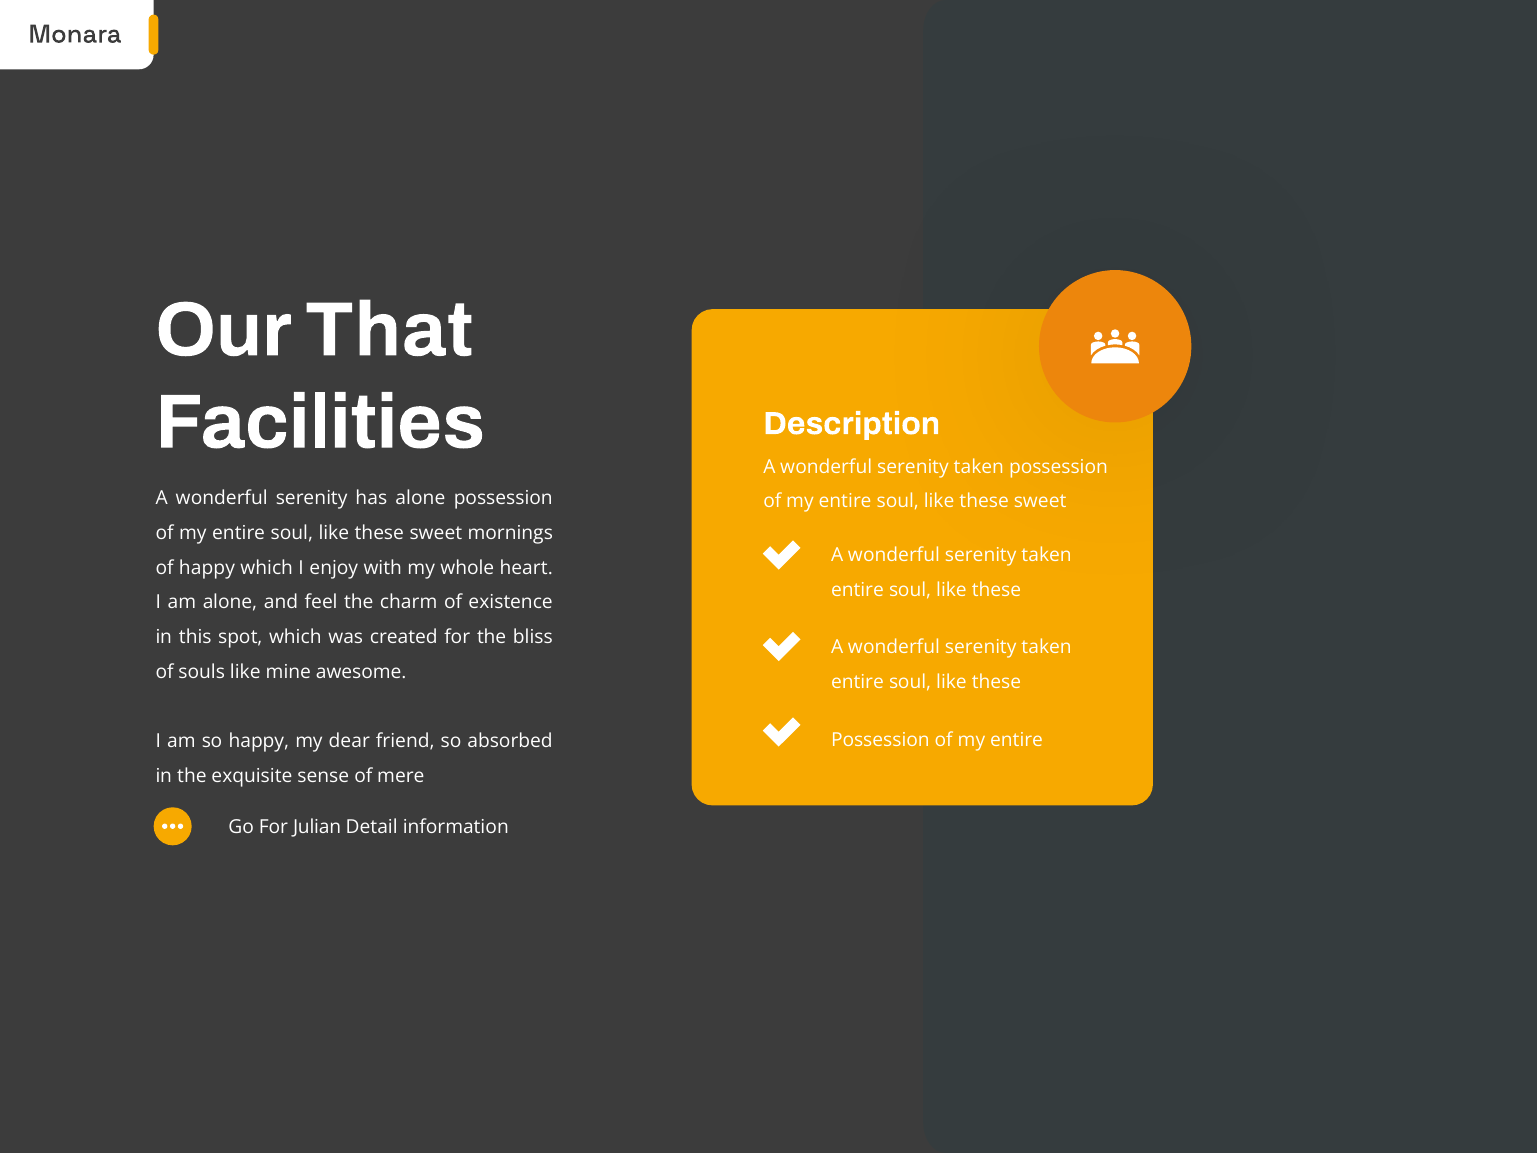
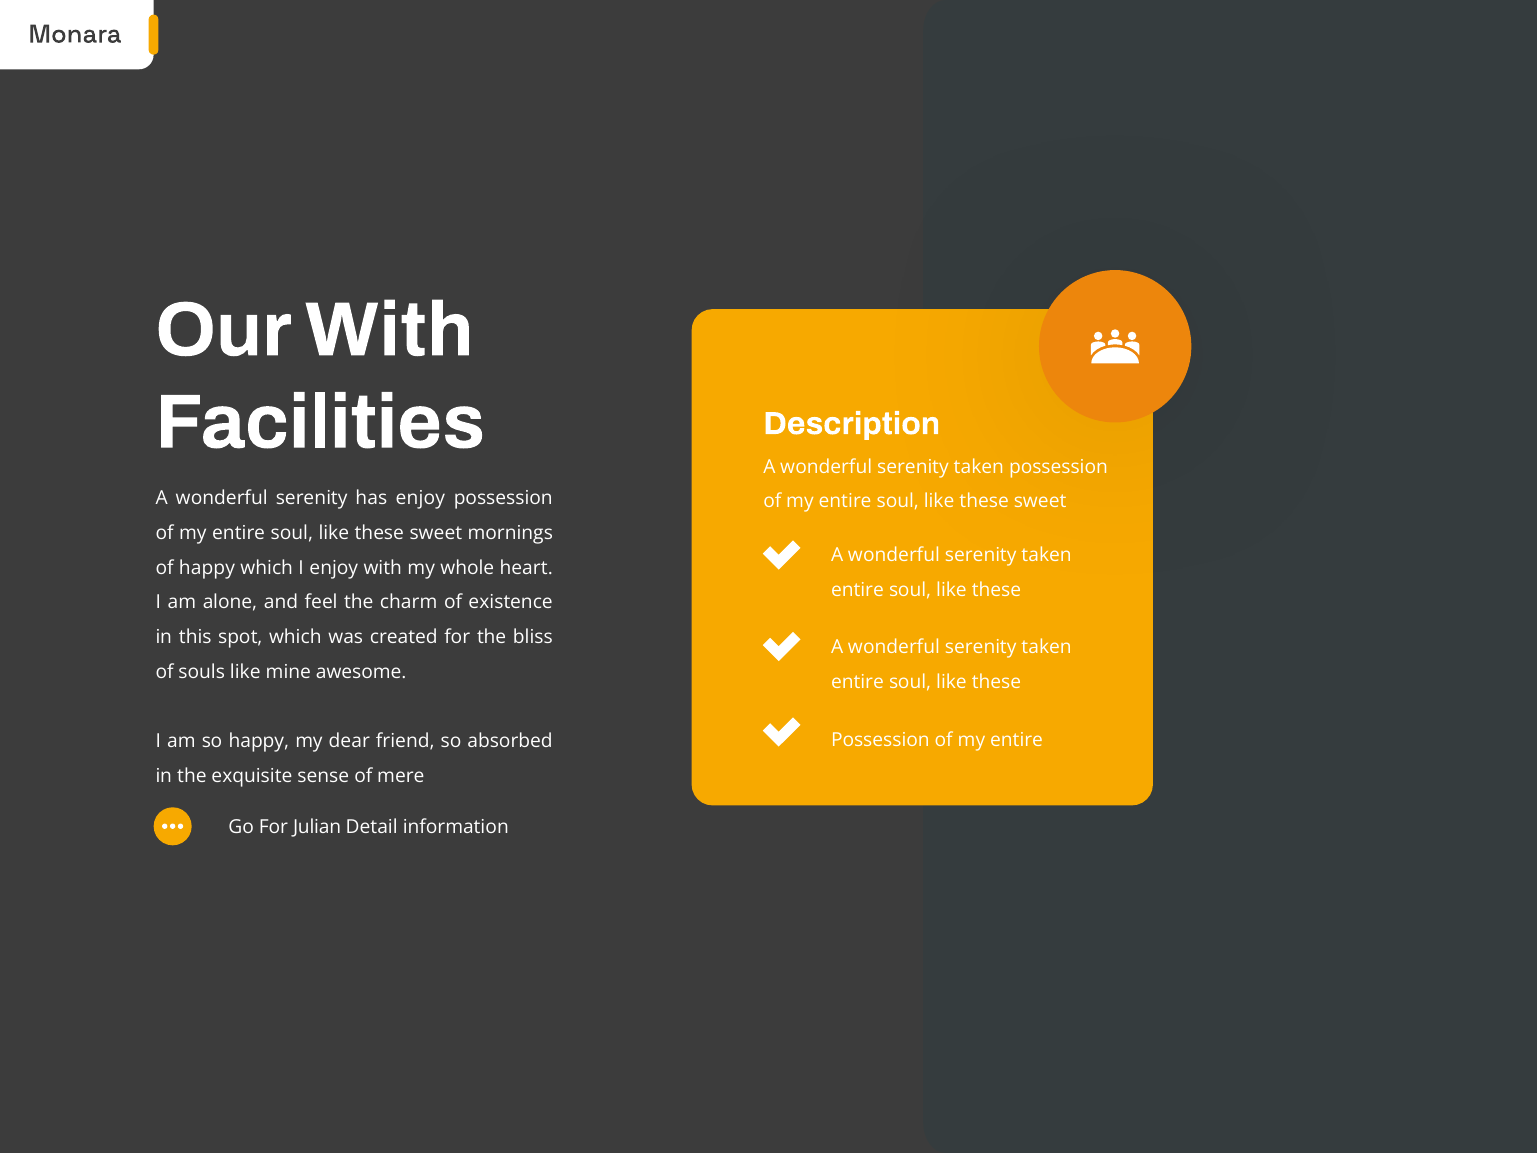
Our That: That -> With
has alone: alone -> enjoy
